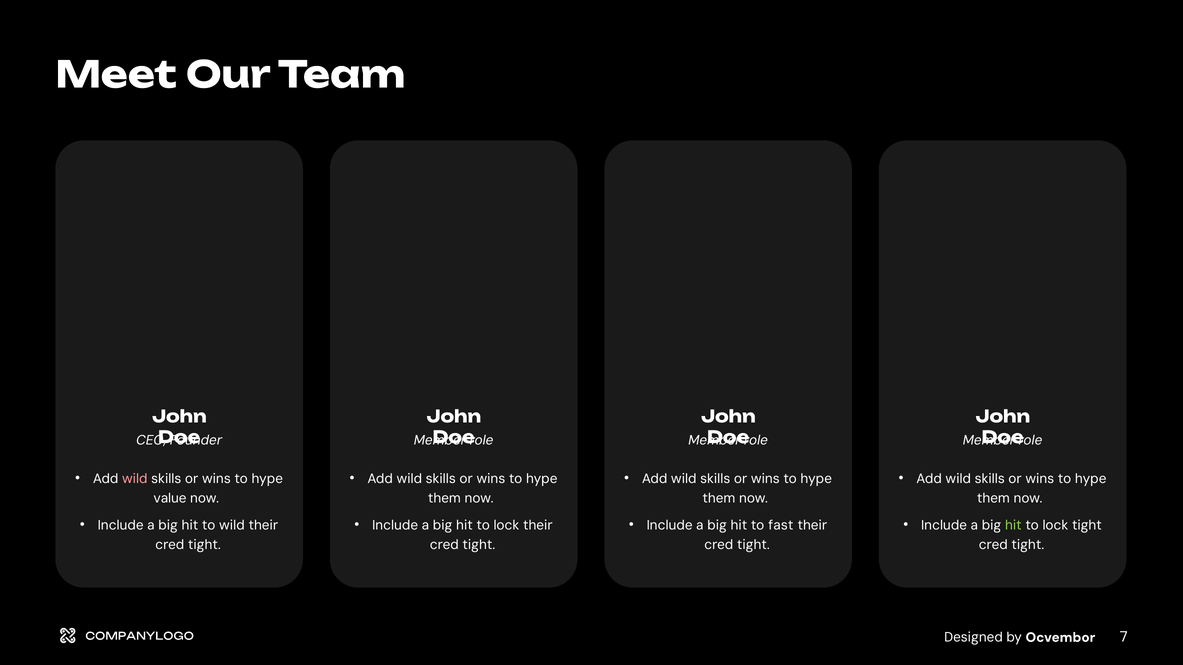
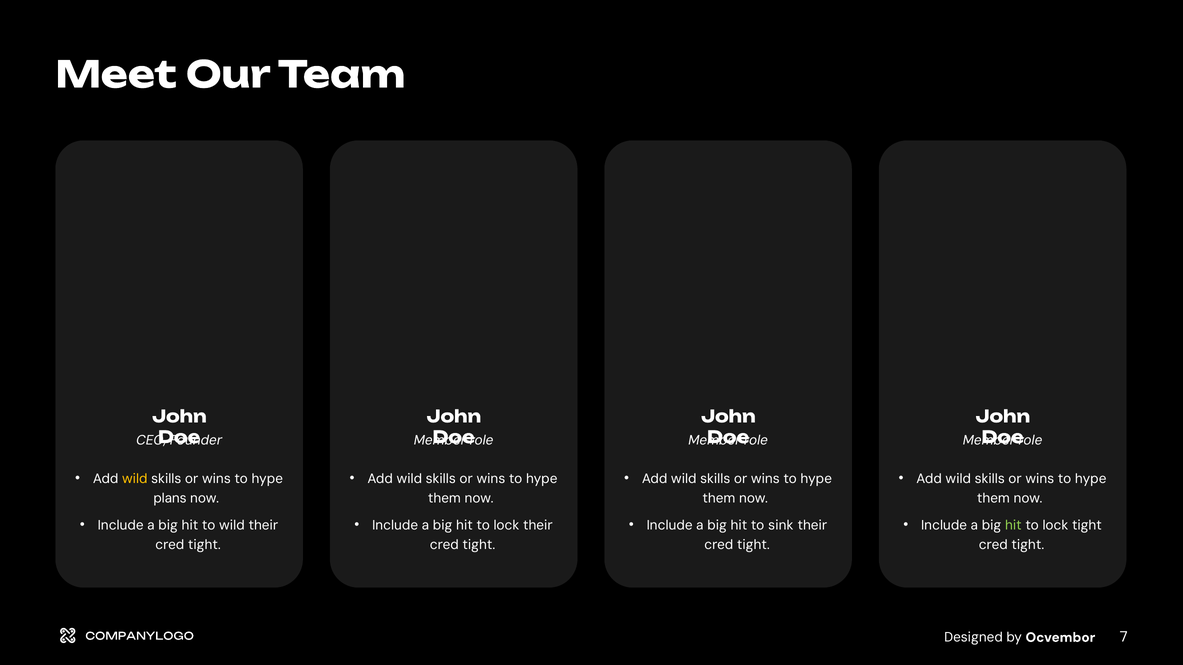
wild at (135, 479) colour: pink -> yellow
value: value -> plans
fast: fast -> sink
